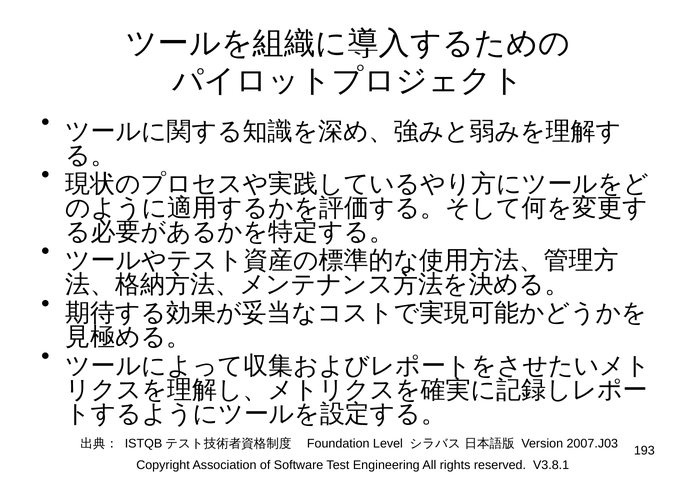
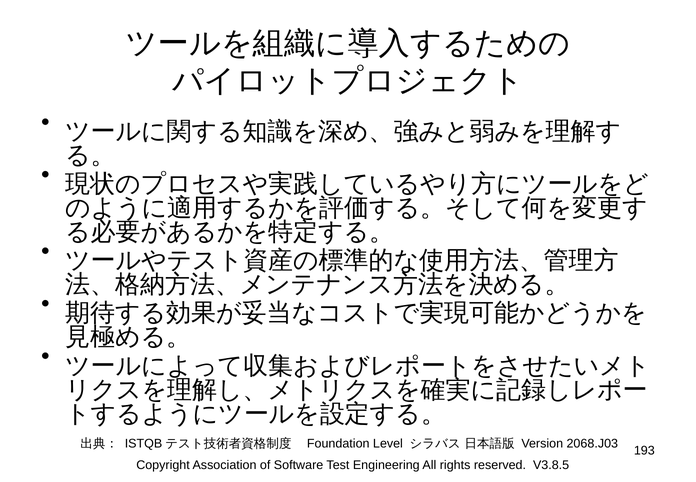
2007.J03: 2007.J03 -> 2068.J03
V3.8.1: V3.8.1 -> V3.8.5
